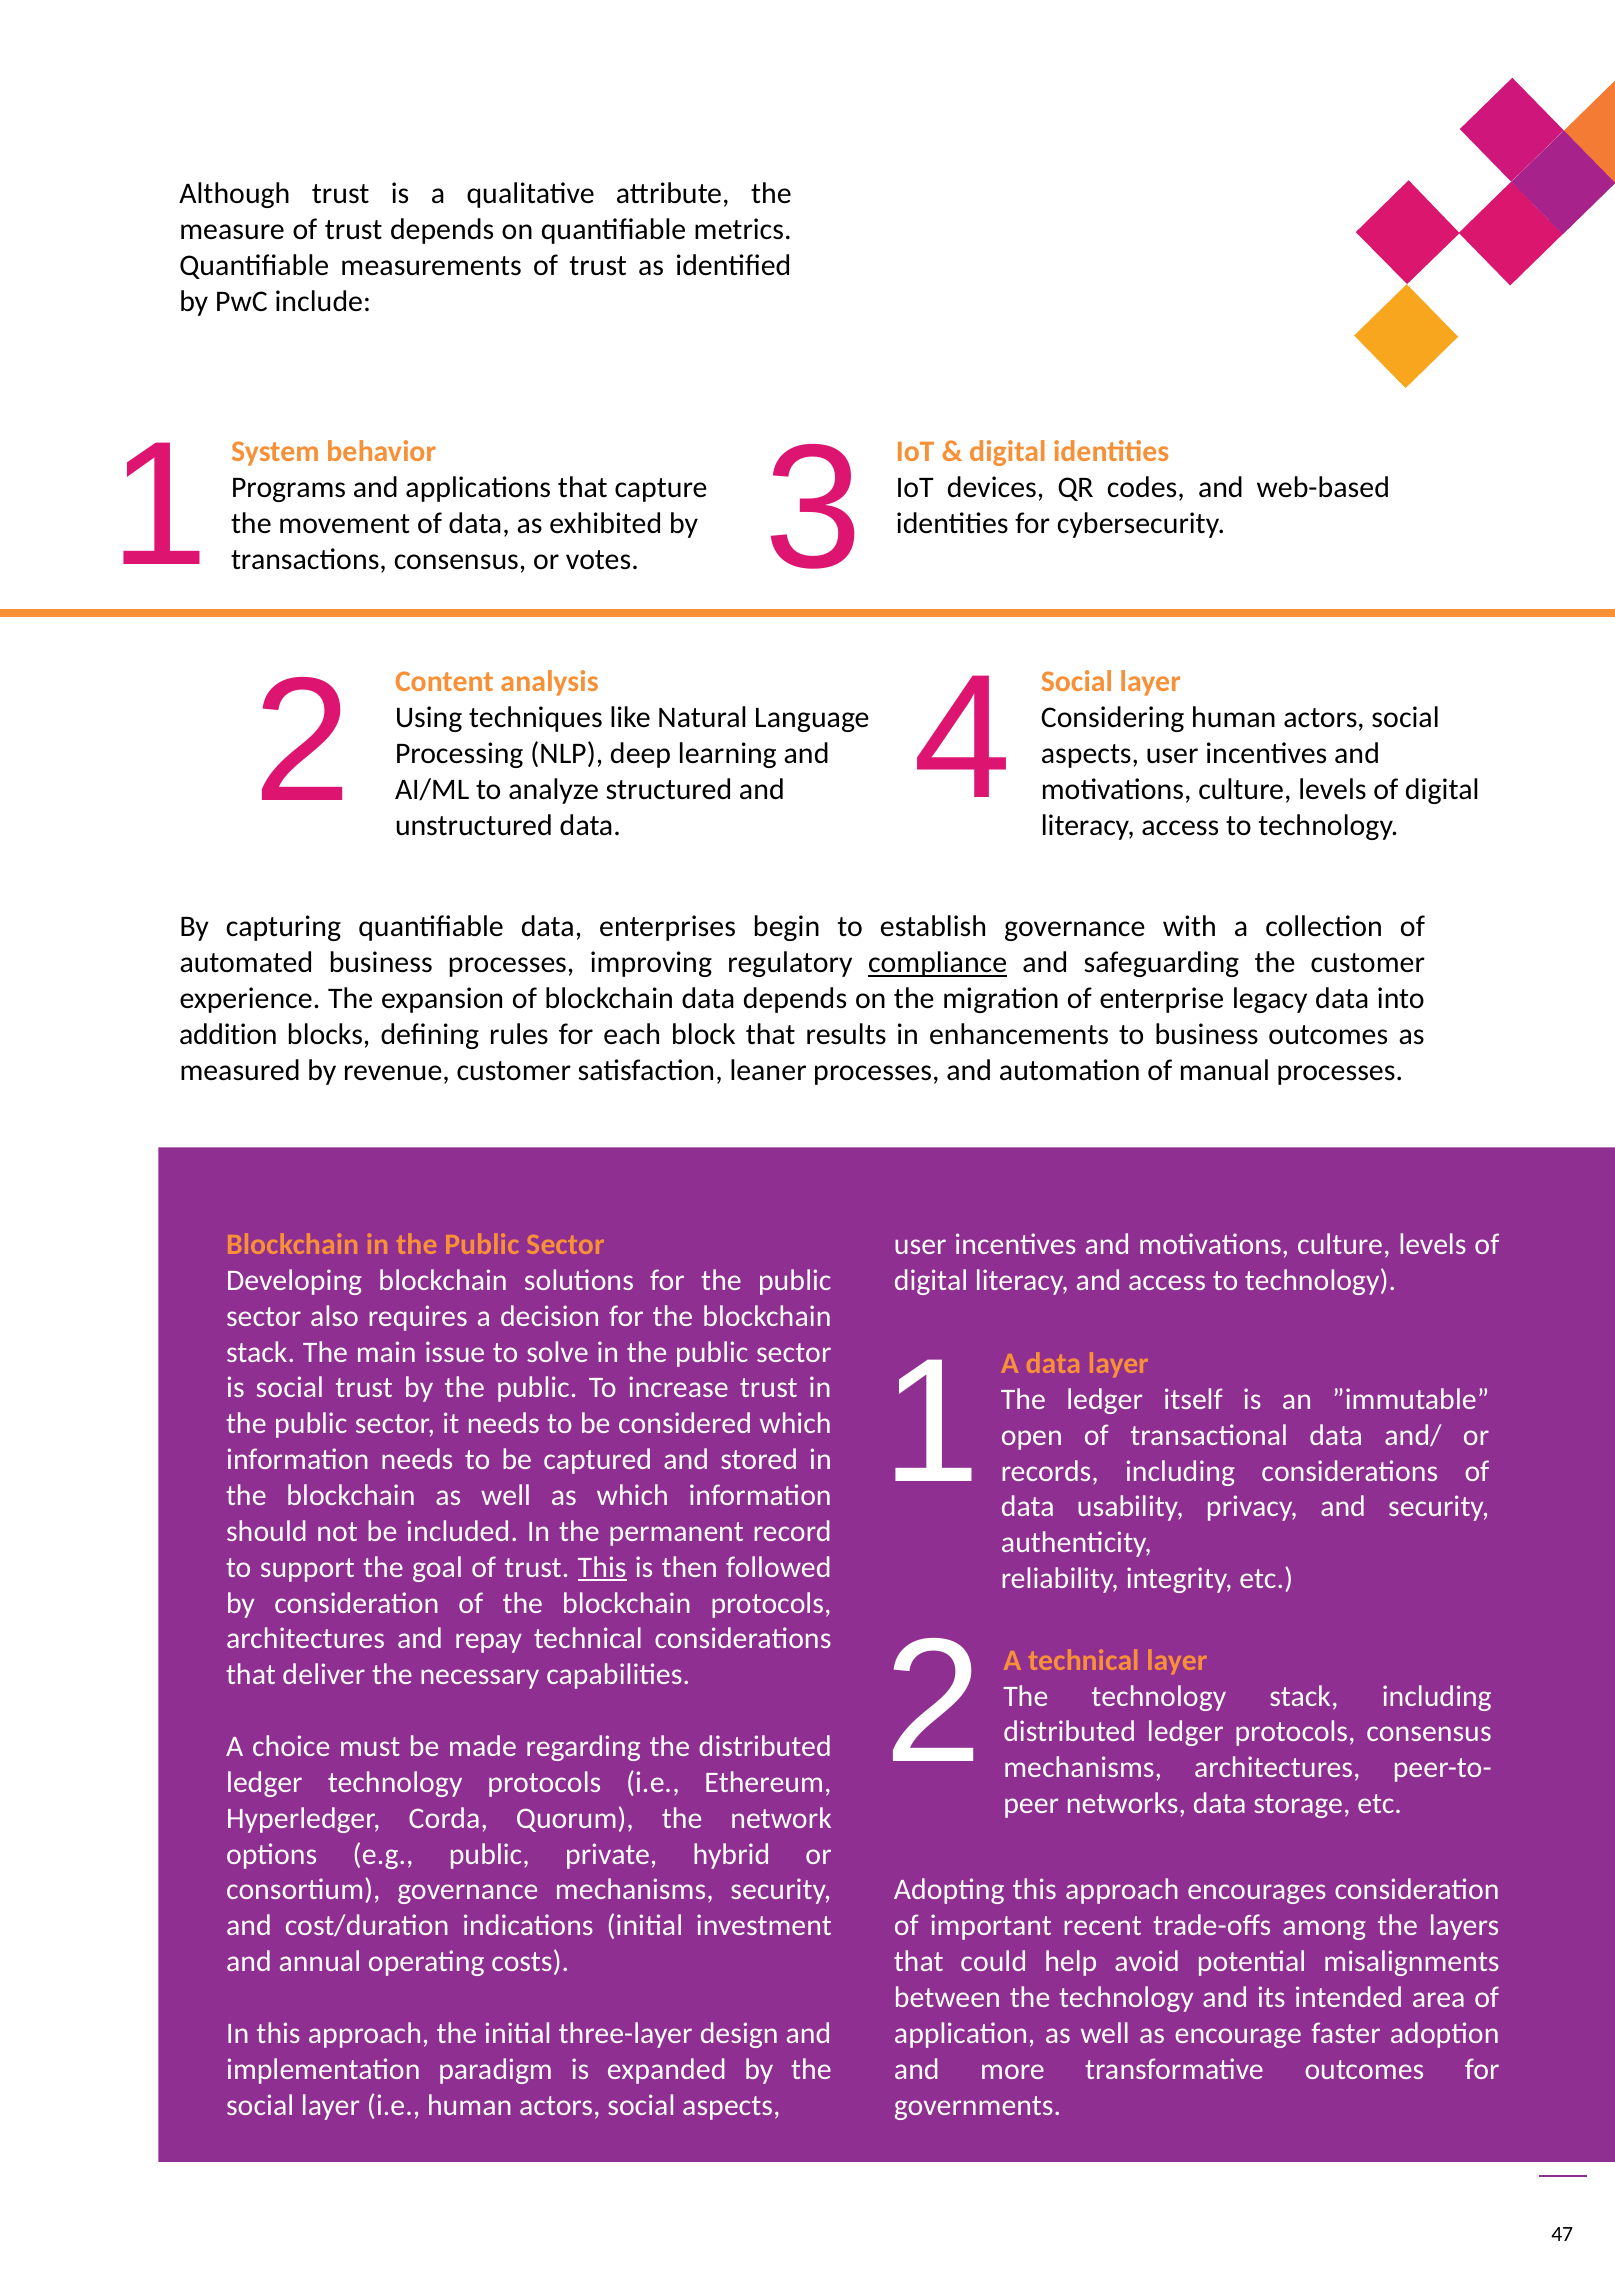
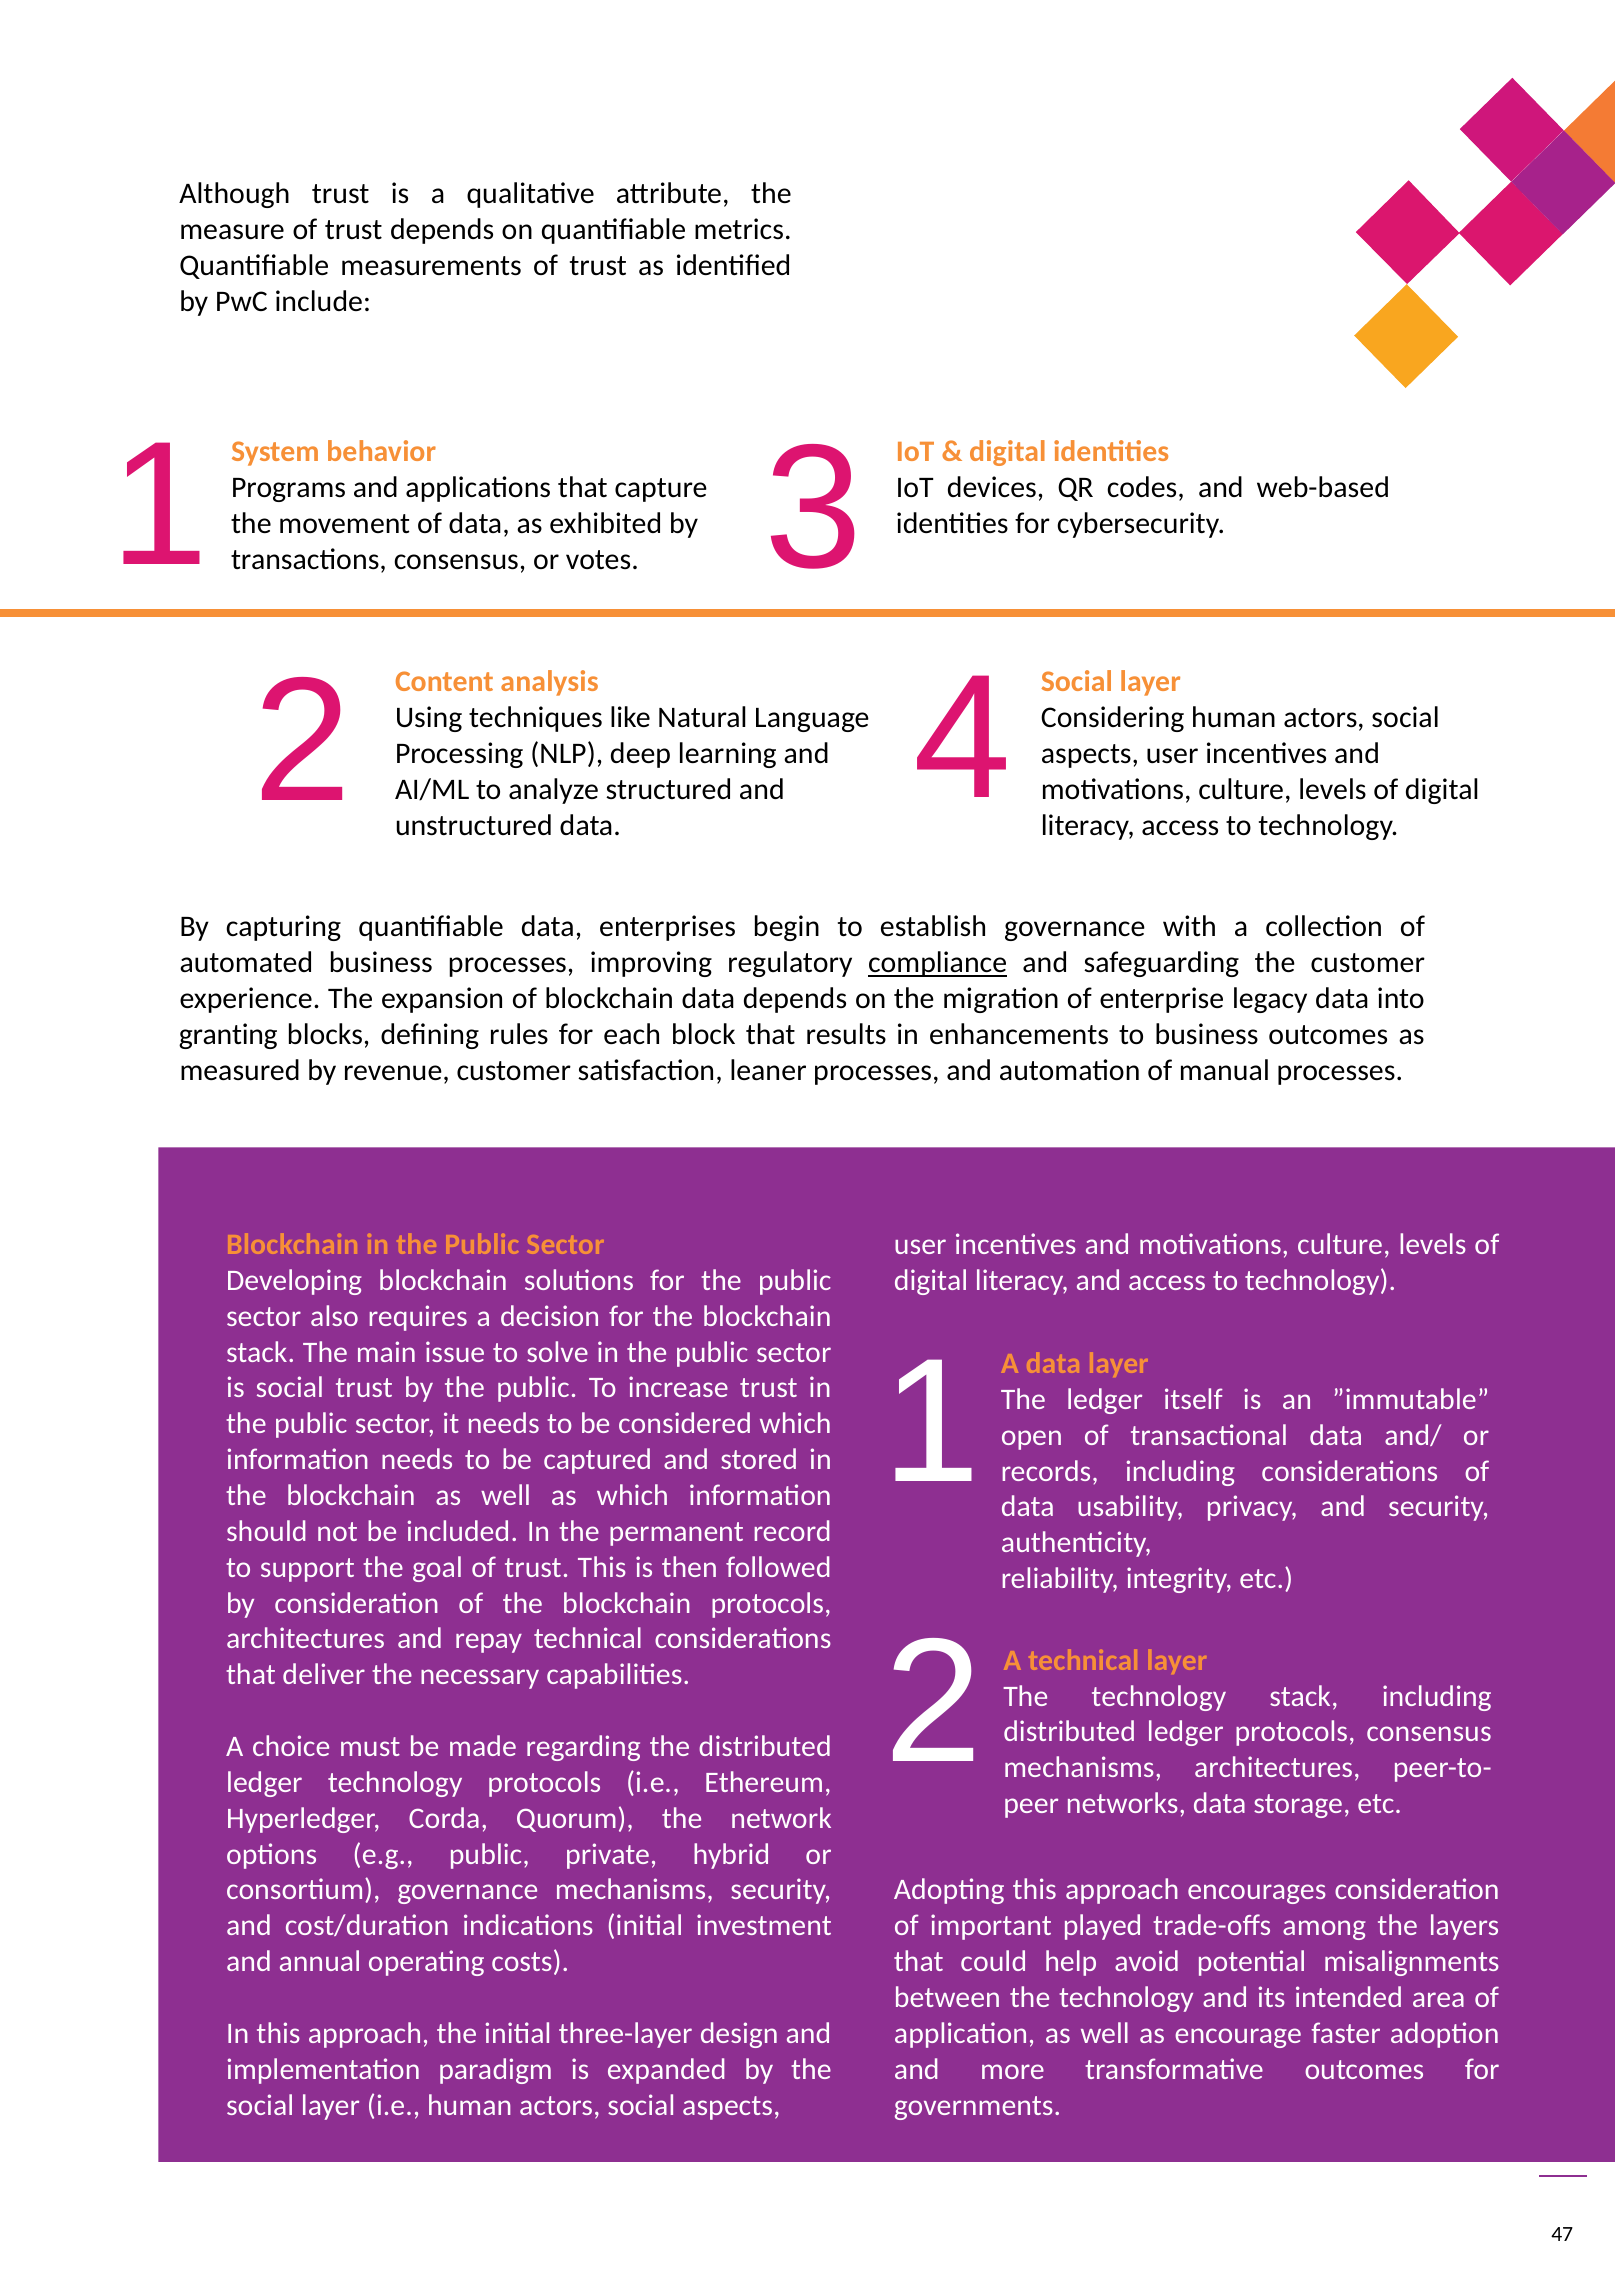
addition: addition -> granting
This at (602, 1567) underline: present -> none
recent: recent -> played
